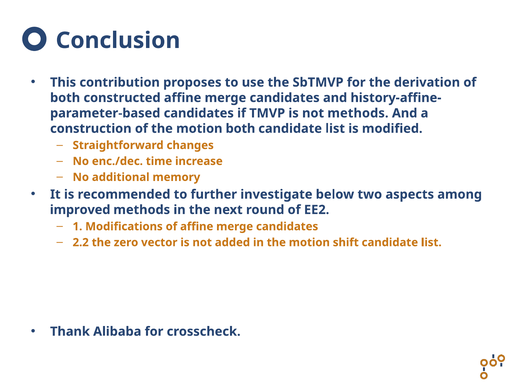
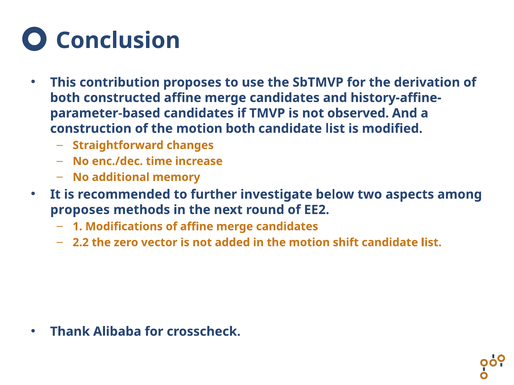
not methods: methods -> observed
improved at (80, 210): improved -> proposes
